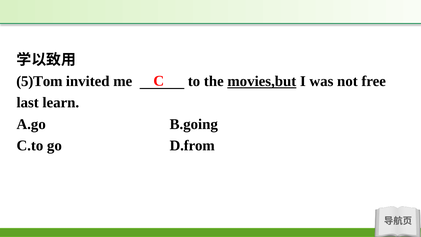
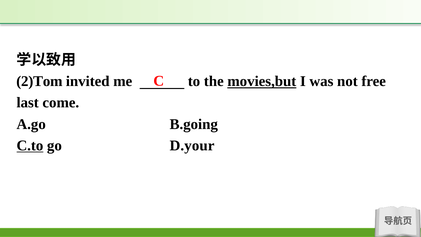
5)Tom: 5)Tom -> 2)Tom
learn: learn -> come
C.to underline: none -> present
D.from: D.from -> D.your
